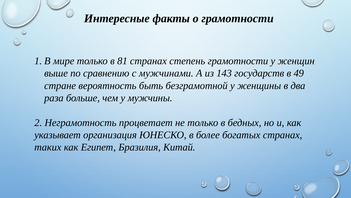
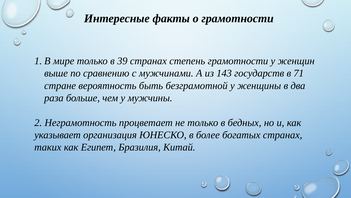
81: 81 -> 39
49: 49 -> 71
